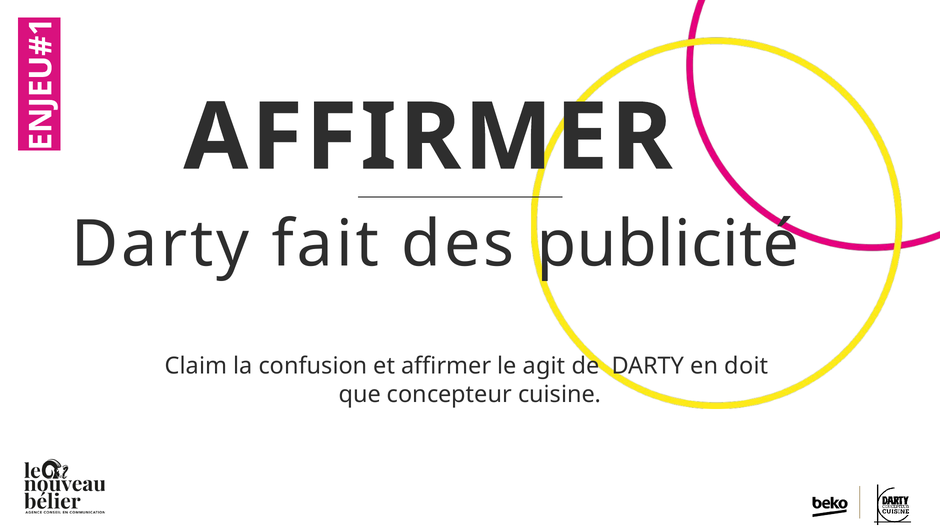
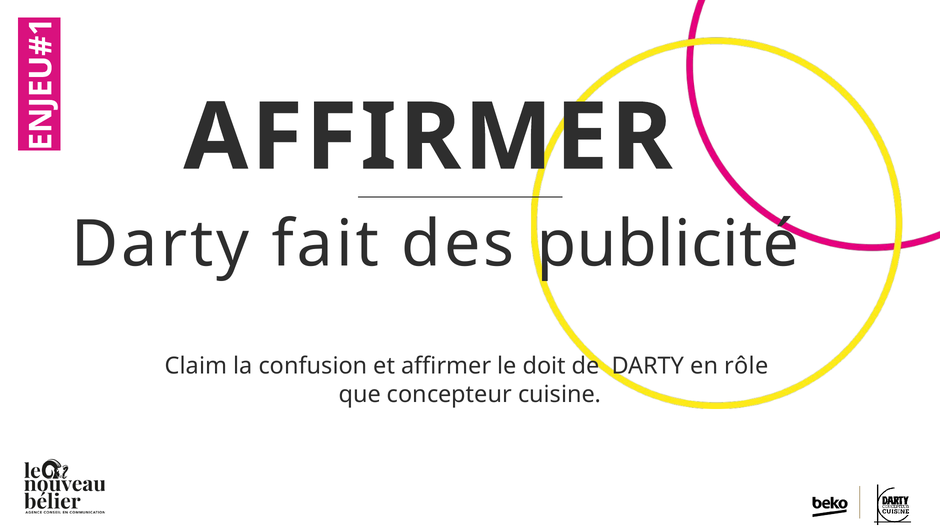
agit: agit -> doit
doit: doit -> rôle
